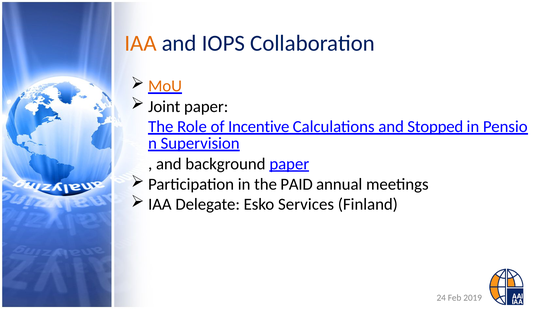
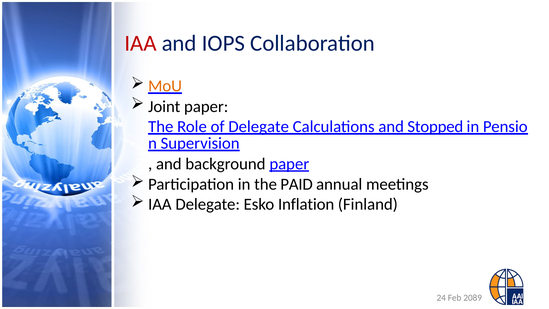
IAA at (141, 43) colour: orange -> red
of Incentive: Incentive -> Delegate
Services: Services -> Inflation
2019: 2019 -> 2089
